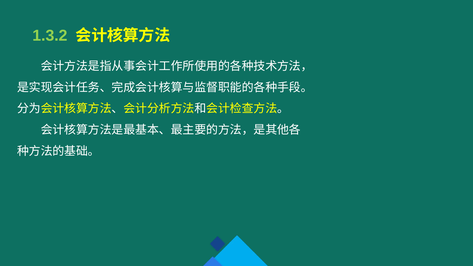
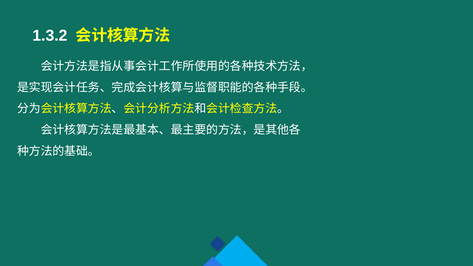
1.3.2 colour: light green -> white
